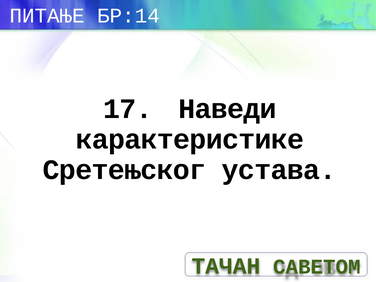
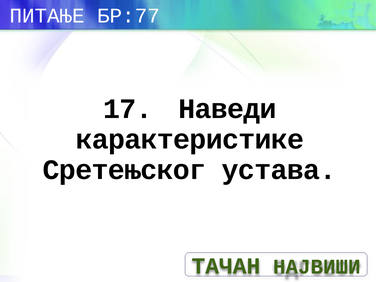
БР:14: БР:14 -> БР:77
САВЕТОМ: САВЕТОМ -> НАЈВИШИ
